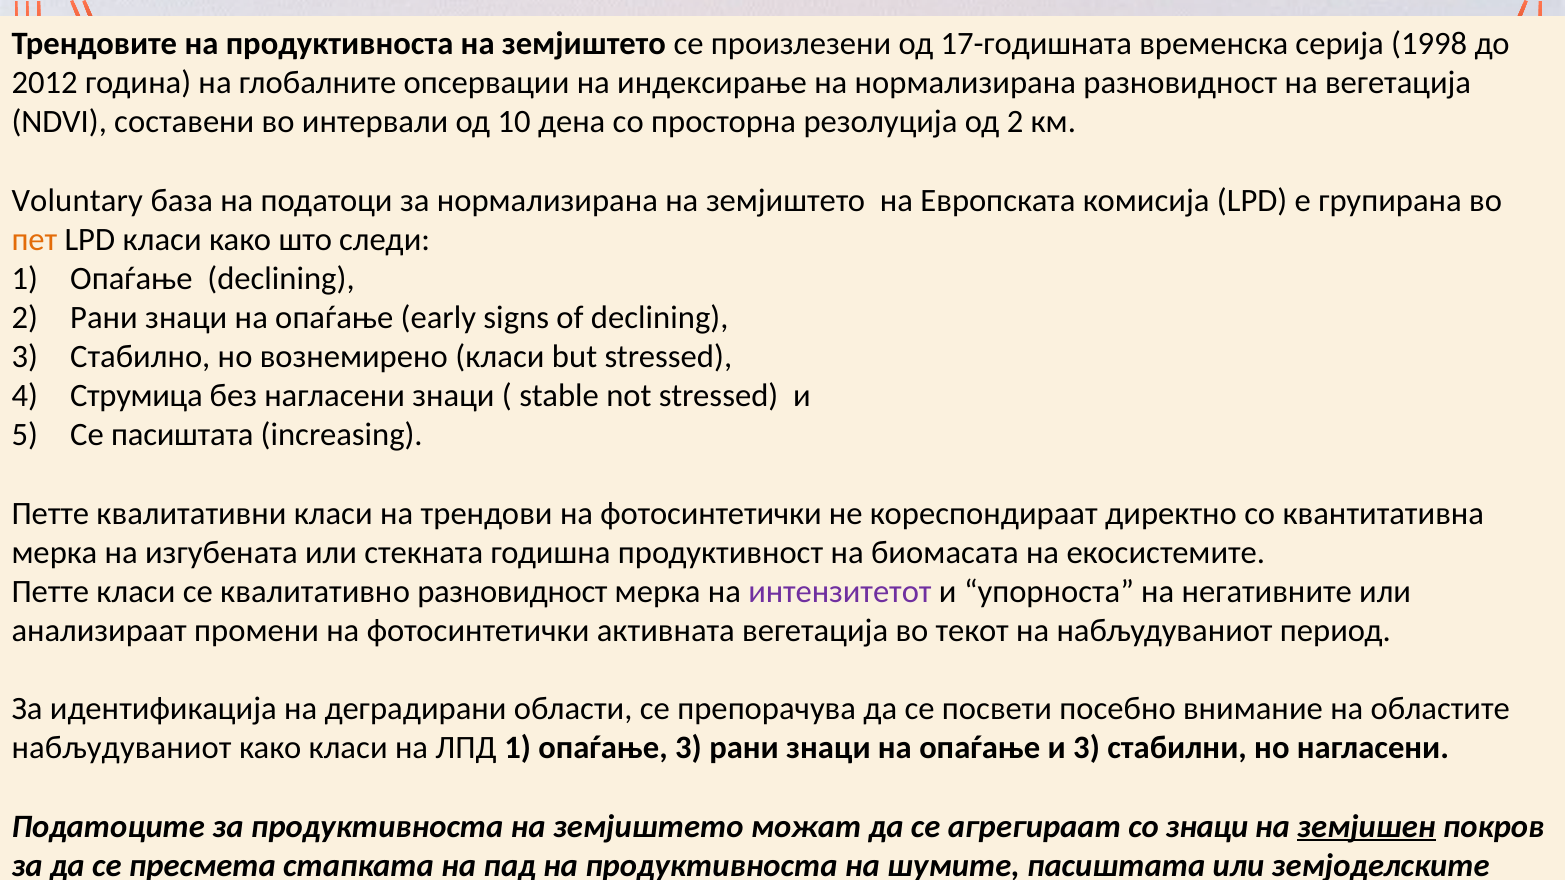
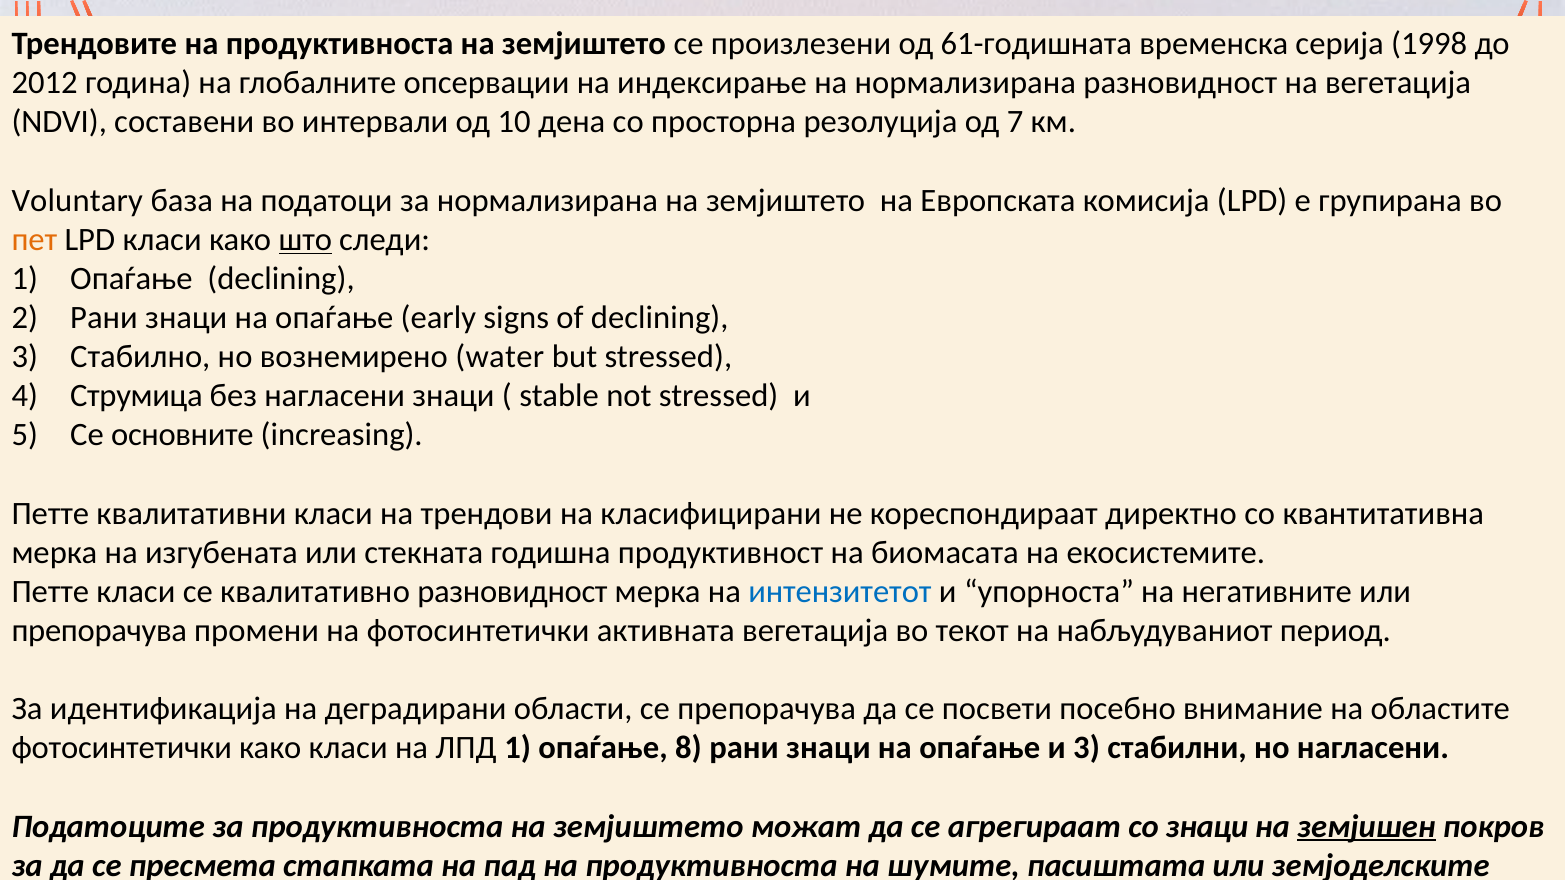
17-годишната: 17-годишната -> 61-годишната
од 2: 2 -> 7
што underline: none -> present
вознемирено класи: класи -> water
Cе пасиштата: пасиштата -> основните
трендови на фотосинтетички: фотосинтетички -> класифицирани
интензитетот colour: purple -> blue
анализираат at (99, 631): анализираат -> препорачува
набљудуваниот at (122, 748): набљудуваниот -> фотосинтетички
опаѓање 3: 3 -> 8
